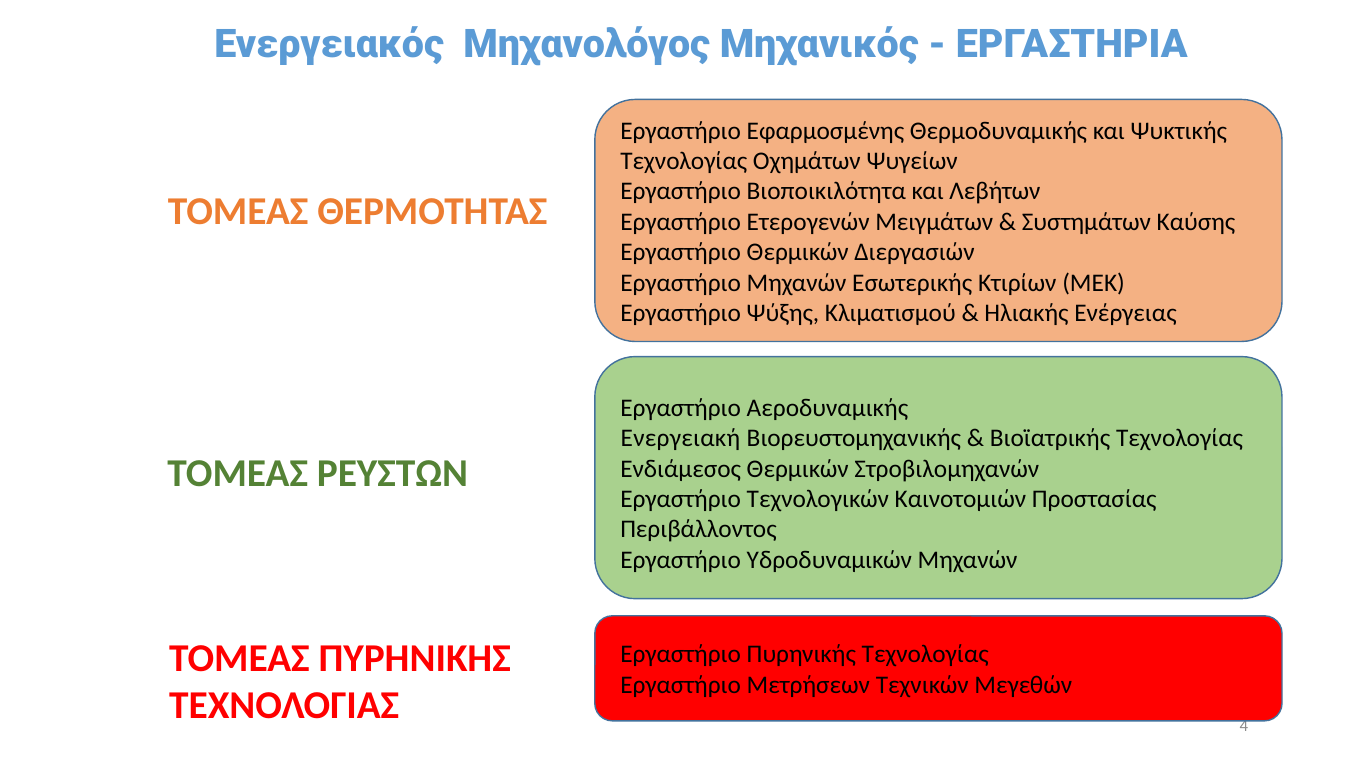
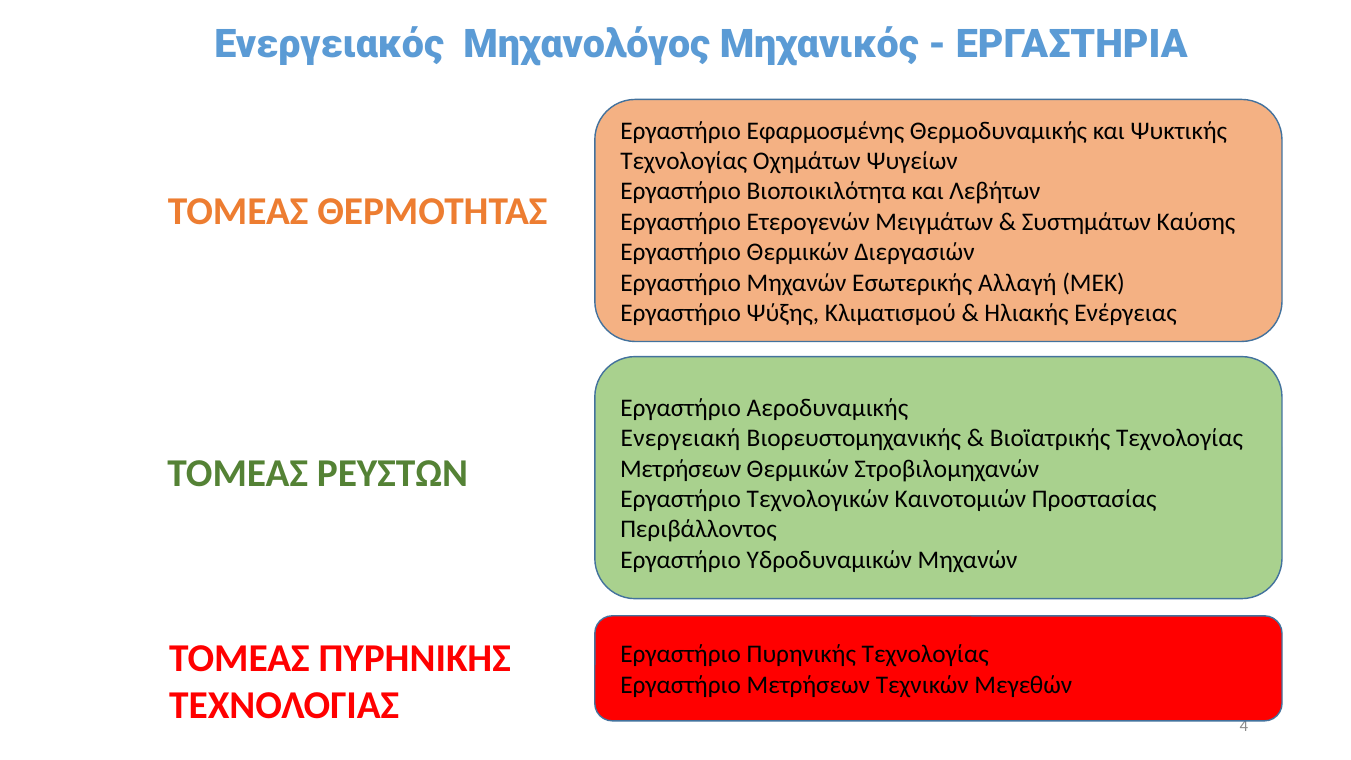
Κτιρίων: Κτιρίων -> Αλλαγή
Ενδιάμεσος at (681, 469): Ενδιάμεσος -> Mετρήσεων
